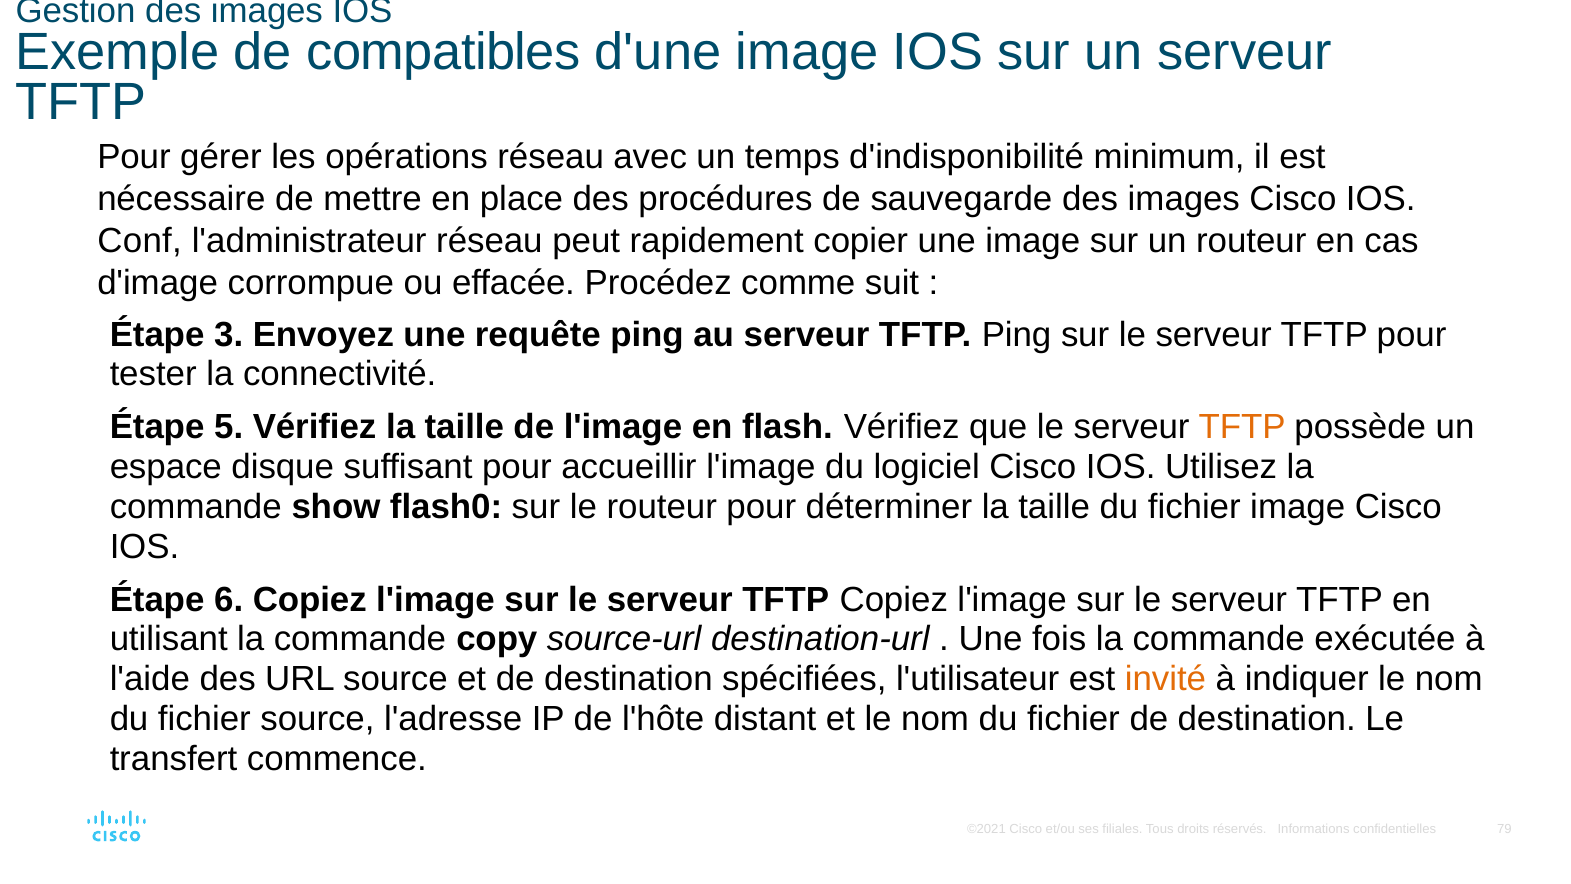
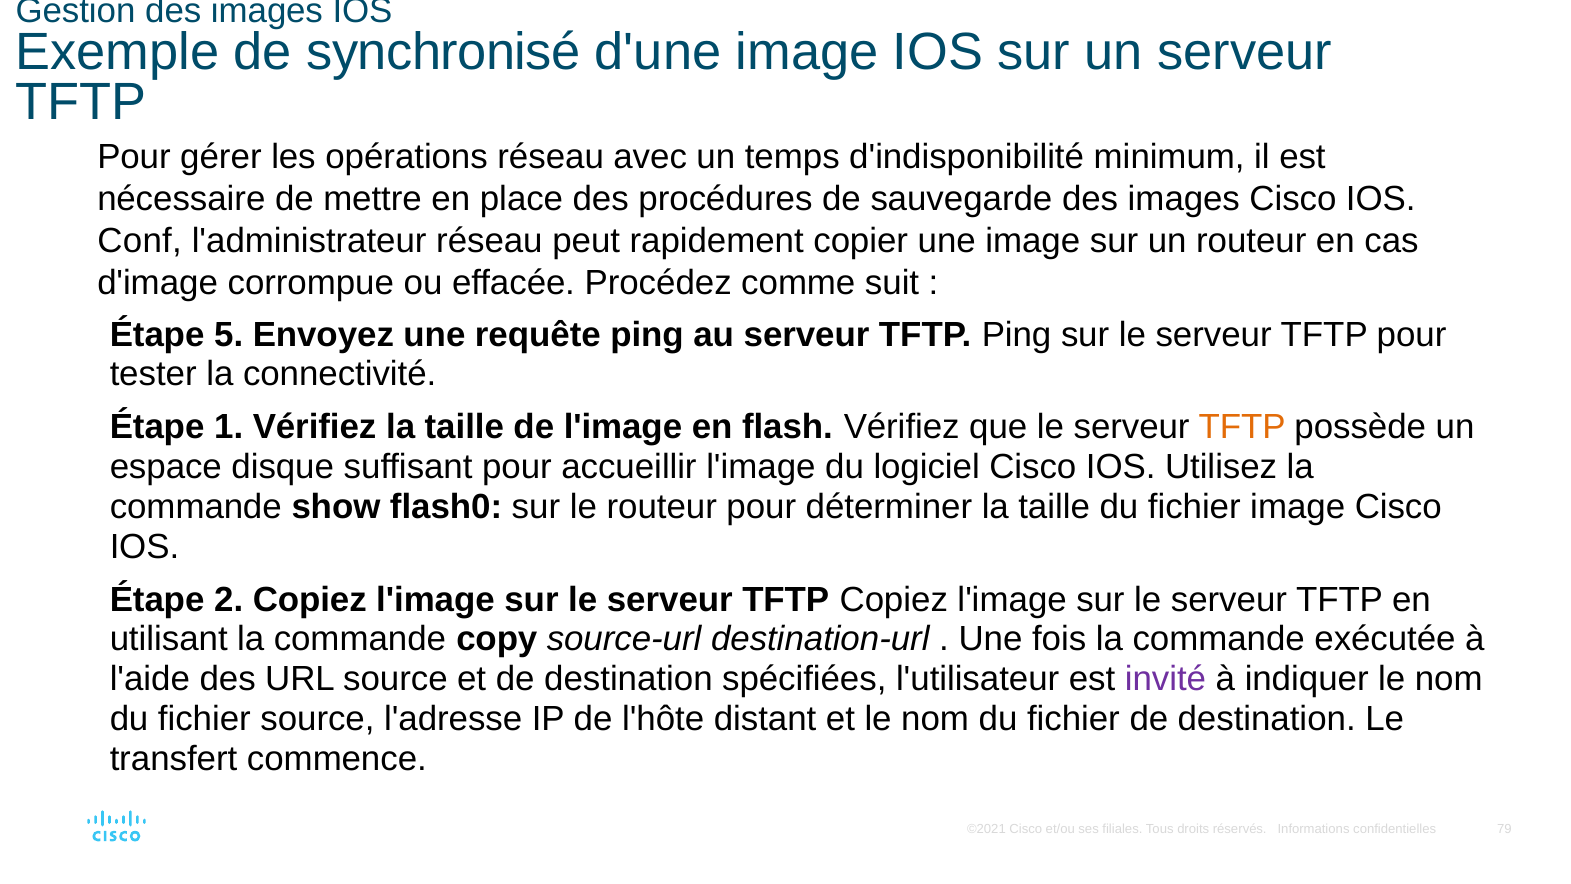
compatibles: compatibles -> synchronisé
3: 3 -> 5
5: 5 -> 1
6: 6 -> 2
invité colour: orange -> purple
